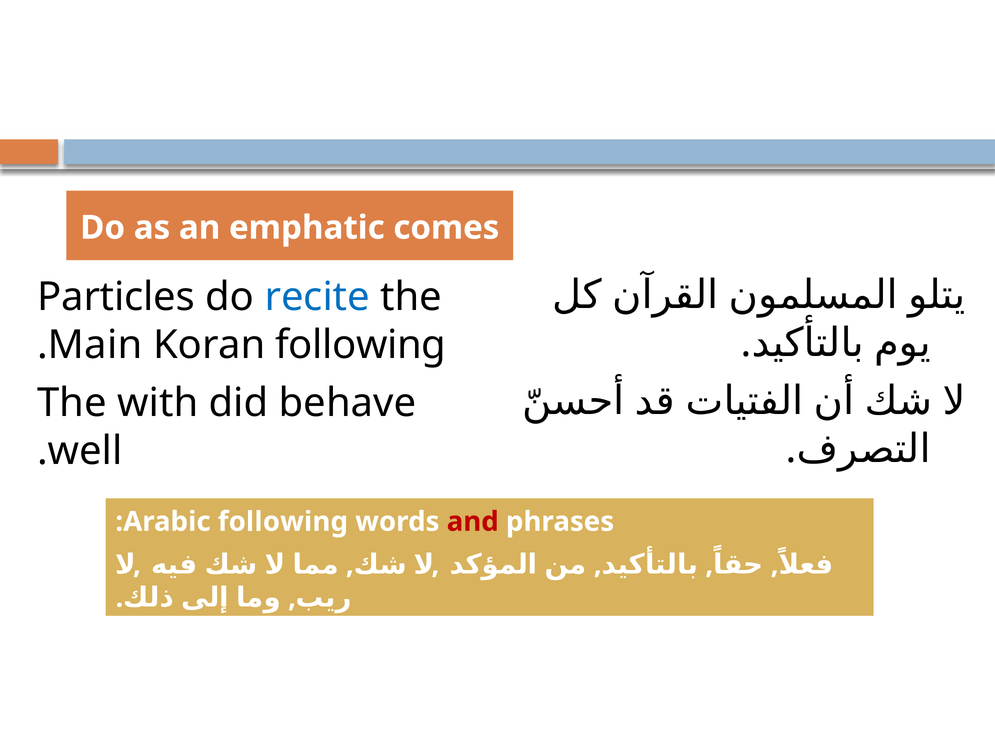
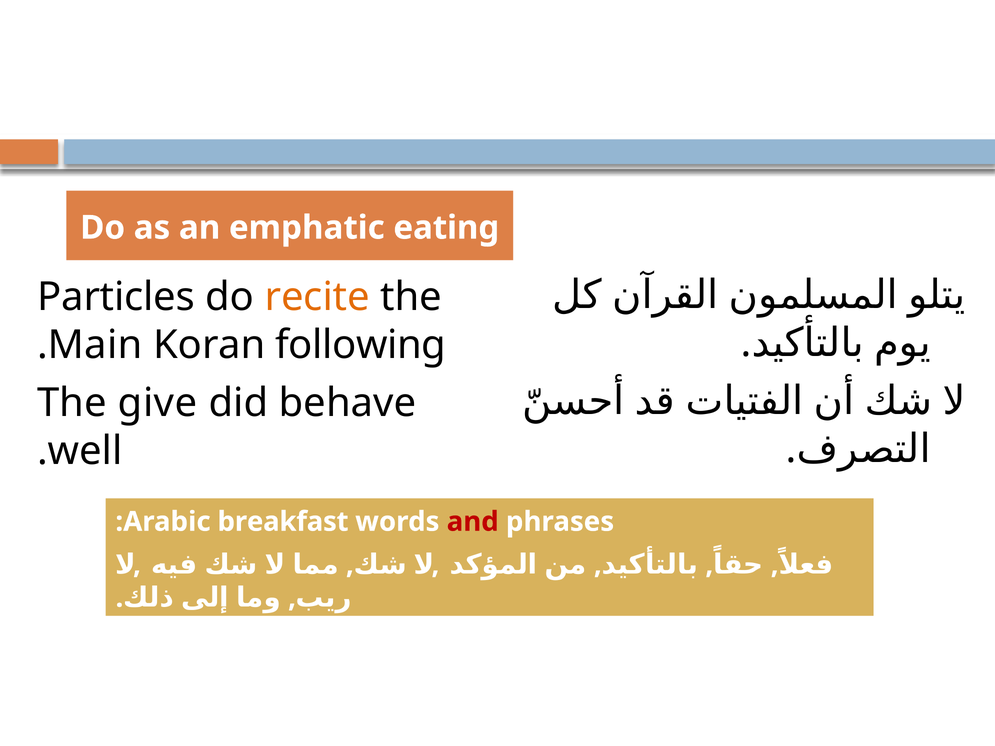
comes: comes -> eating
recite colour: blue -> orange
with: with -> give
Arabic following: following -> breakfast
